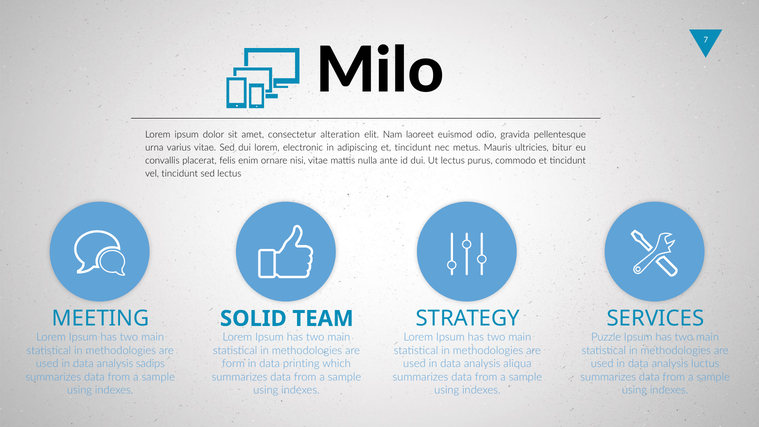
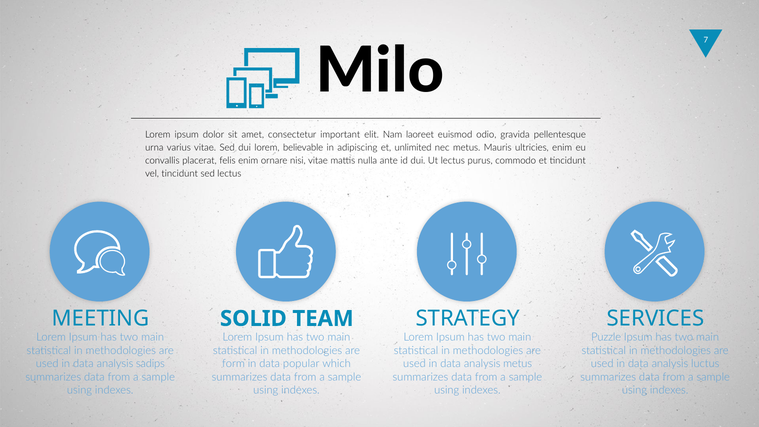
alteration: alteration -> important
electronic: electronic -> believable
adipiscing et tincidunt: tincidunt -> unlimited
ultricies bitur: bitur -> enim
printing: printing -> popular
analysis aliqua: aliqua -> metus
